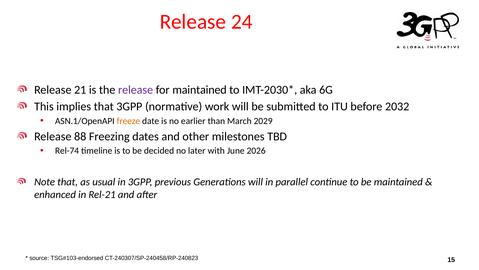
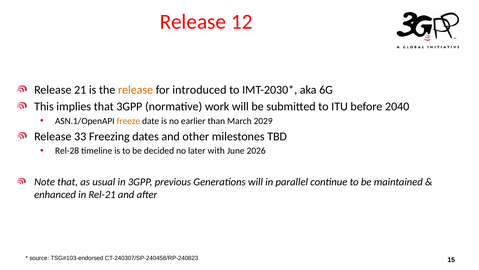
24: 24 -> 12
release at (136, 90) colour: purple -> orange
for maintained: maintained -> introduced
2032: 2032 -> 2040
88: 88 -> 33
Rel-74: Rel-74 -> Rel-28
